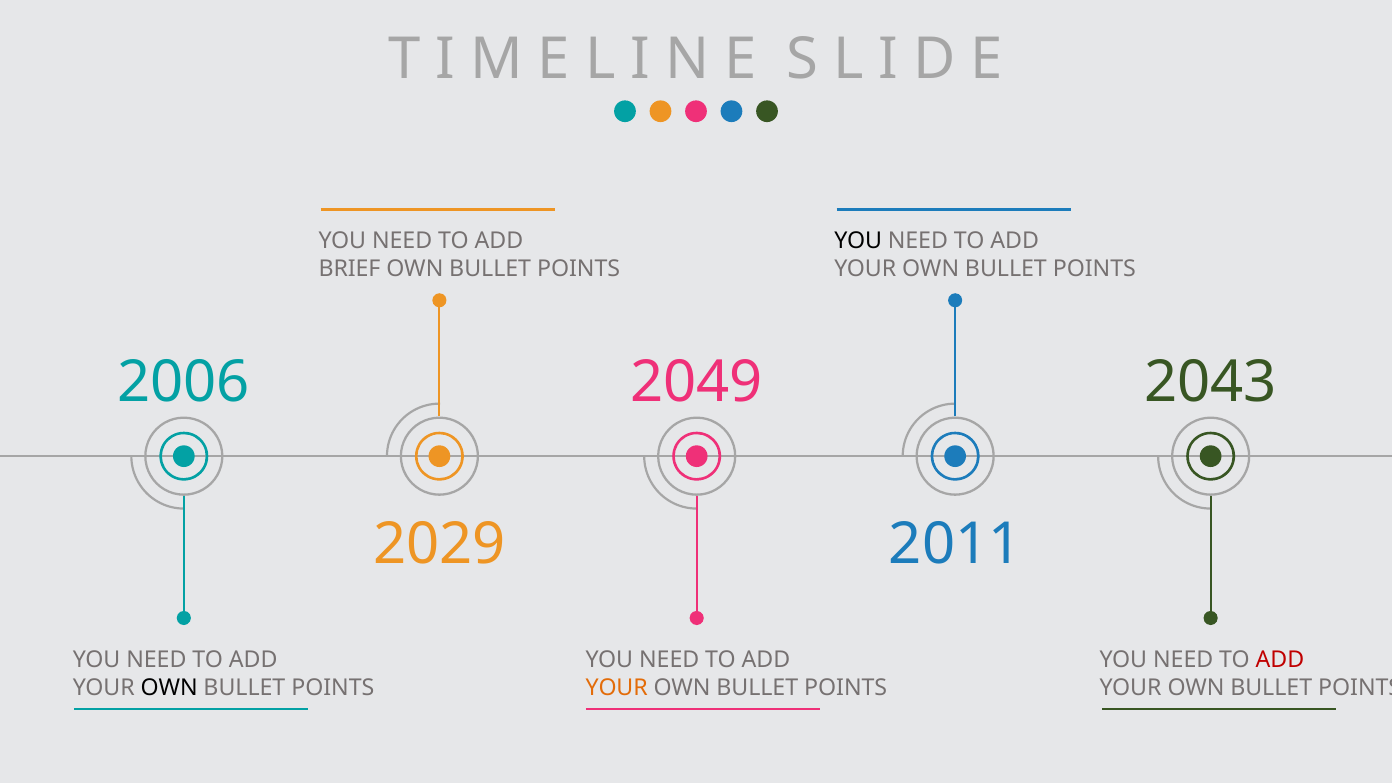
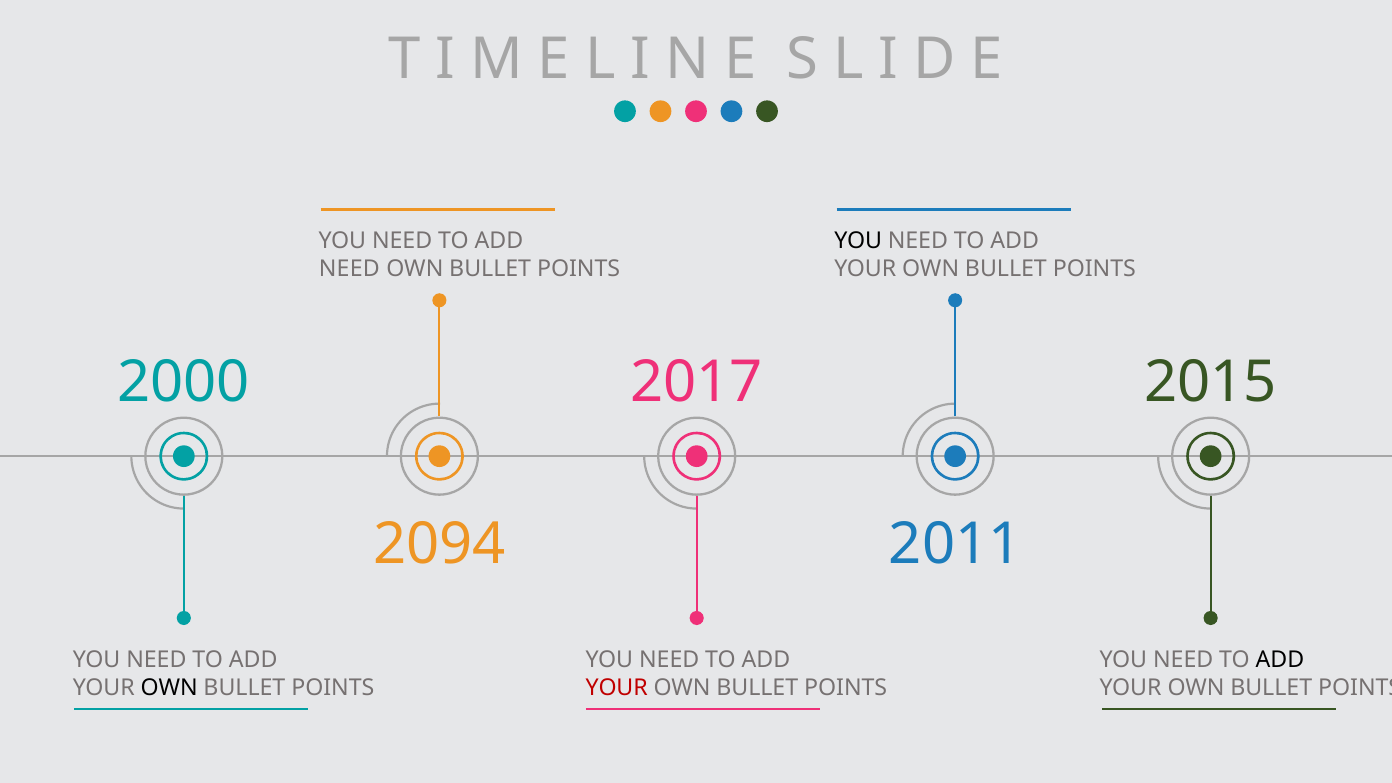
BRIEF at (350, 268): BRIEF -> NEED
2006: 2006 -> 2000
2049: 2049 -> 2017
2043: 2043 -> 2015
2029: 2029 -> 2094
ADD at (1280, 660) colour: red -> black
YOUR at (617, 688) colour: orange -> red
